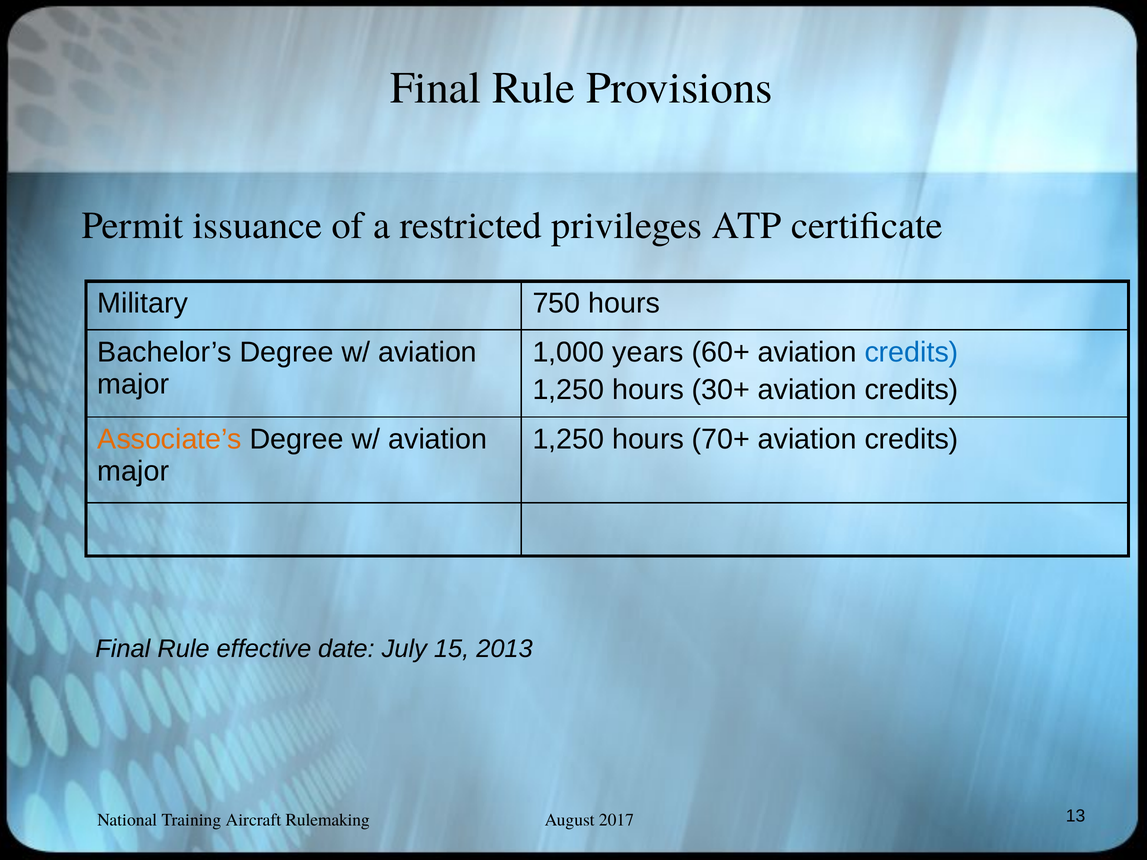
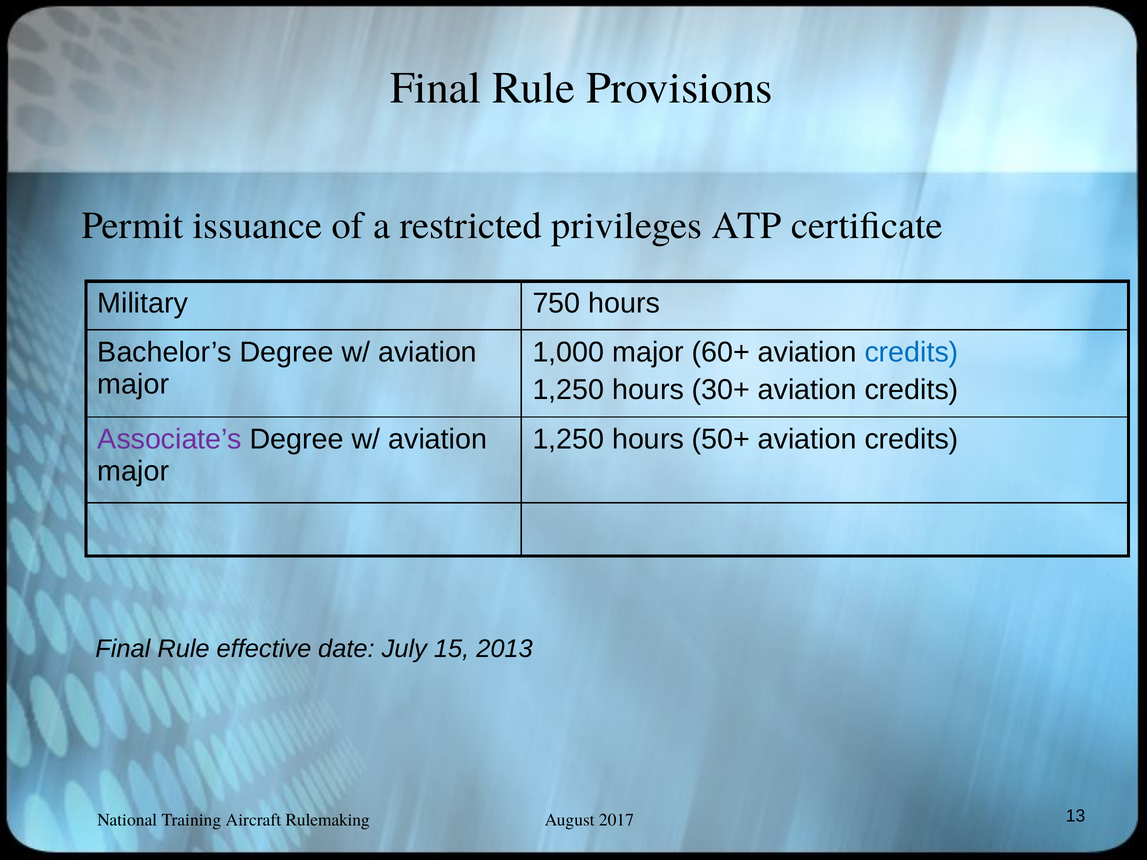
1,000 years: years -> major
Associate’s colour: orange -> purple
70+: 70+ -> 50+
